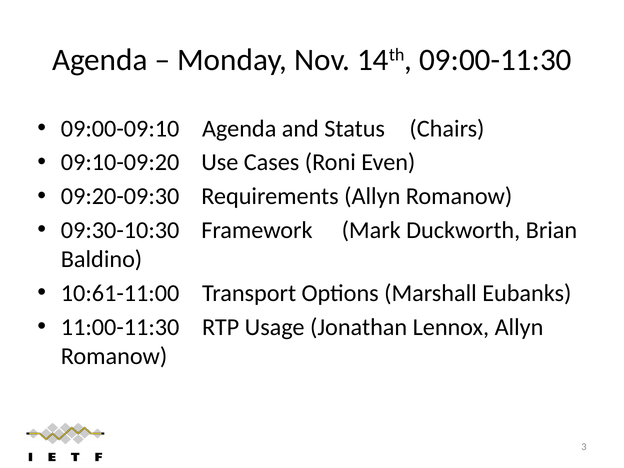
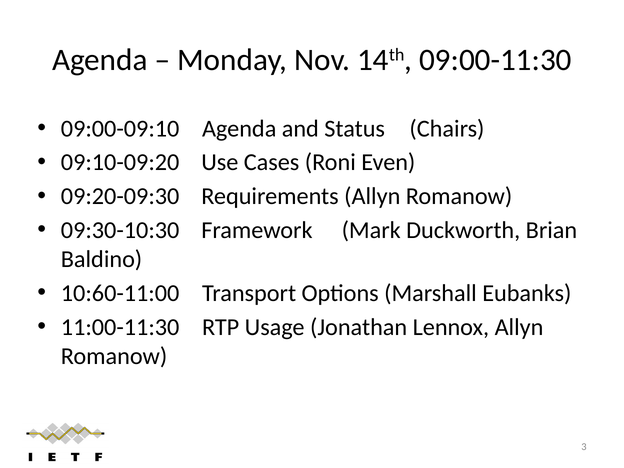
10:61-11:00: 10:61-11:00 -> 10:60-11:00
